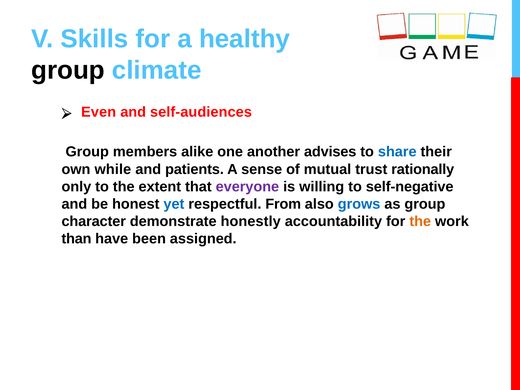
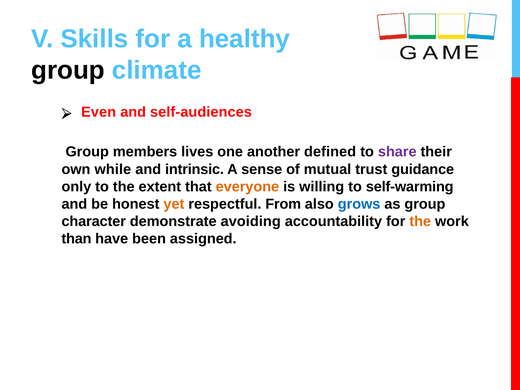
alike: alike -> lives
advises: advises -> defined
share colour: blue -> purple
patients: patients -> intrinsic
rationally: rationally -> guidance
everyone colour: purple -> orange
self-negative: self-negative -> self-warming
yet colour: blue -> orange
honestly: honestly -> avoiding
